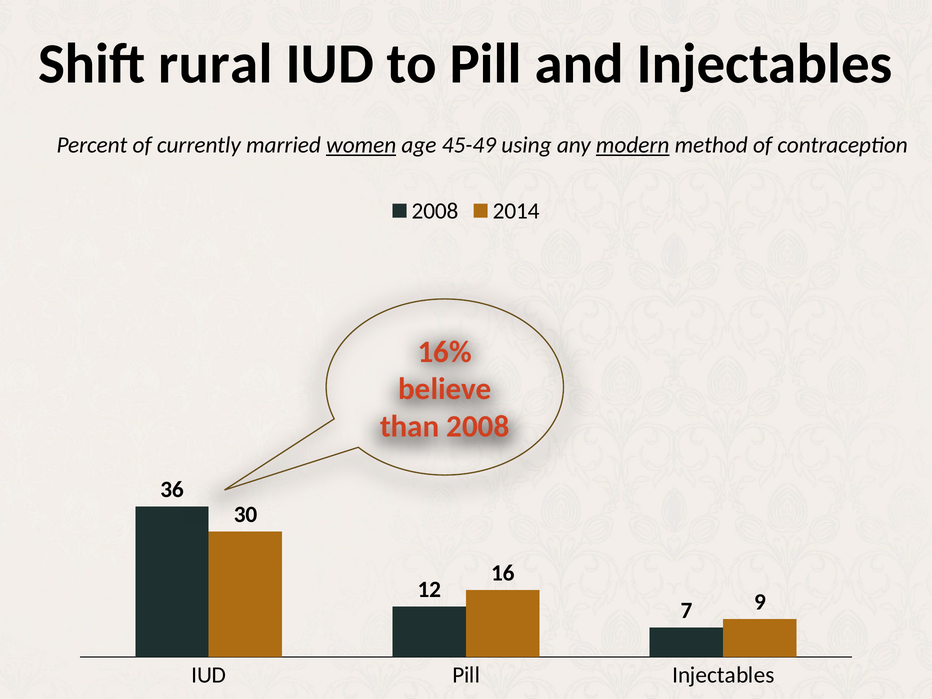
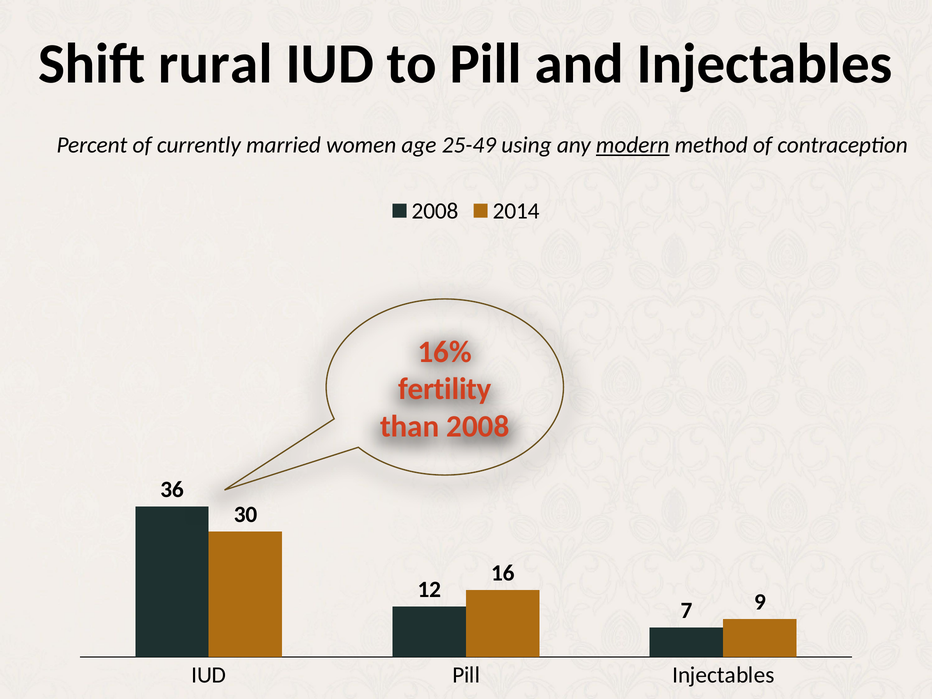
women underline: present -> none
45-49: 45-49 -> 25-49
believe: believe -> fertility
